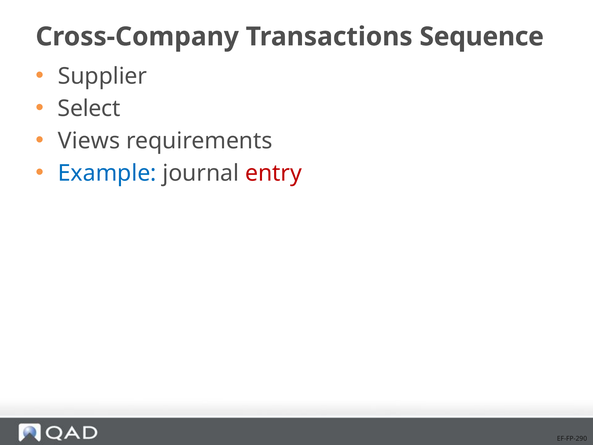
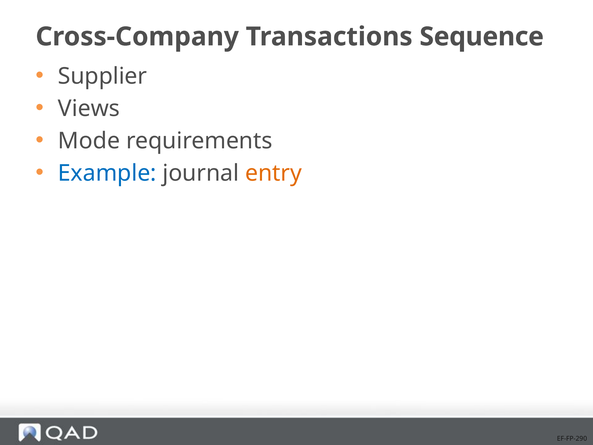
Select: Select -> Views
Views: Views -> Mode
entry colour: red -> orange
